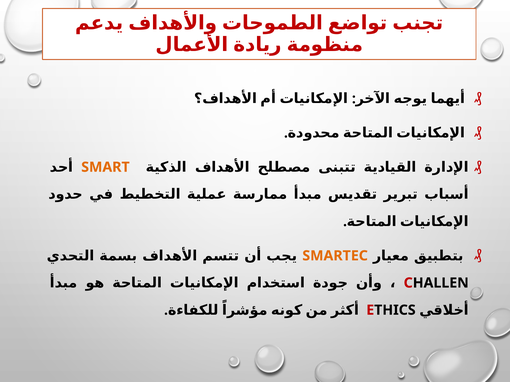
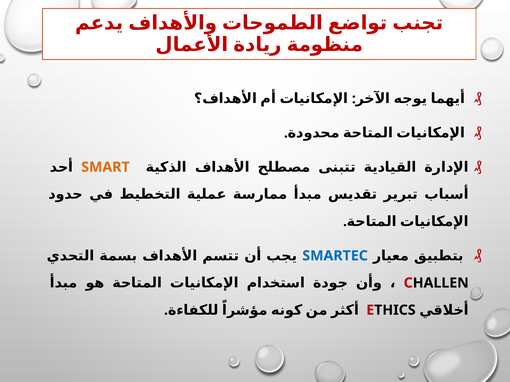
SMARTEC colour: orange -> blue
